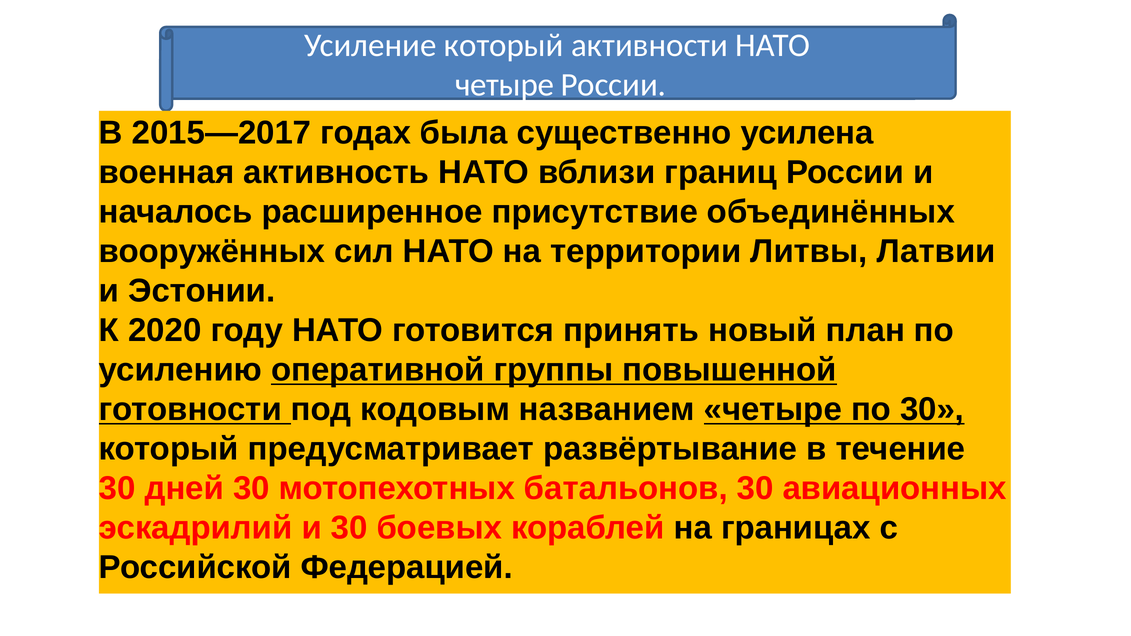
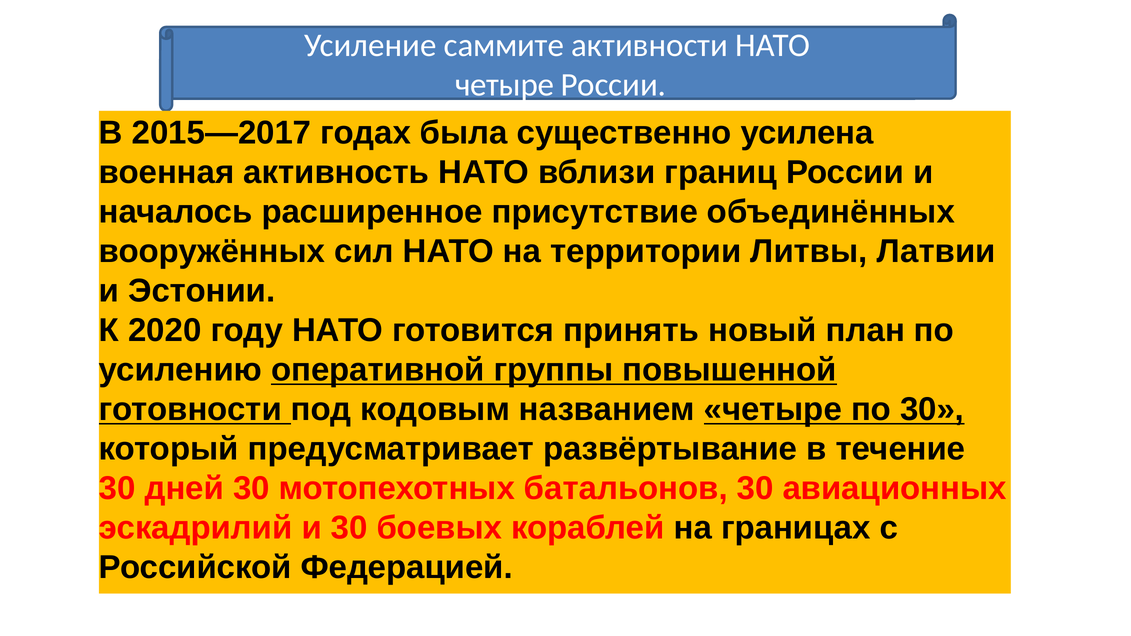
Усиление который: который -> саммите
